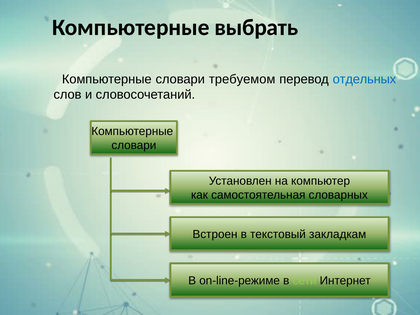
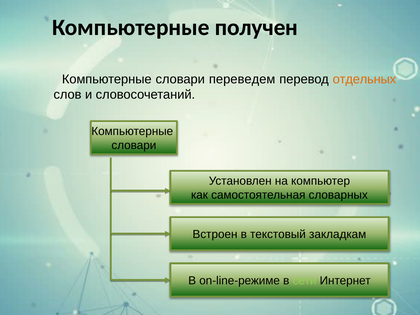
выбрать: выбрать -> получен
требуемом: требуемом -> переведем
отдельных colour: blue -> orange
